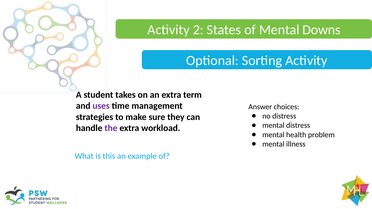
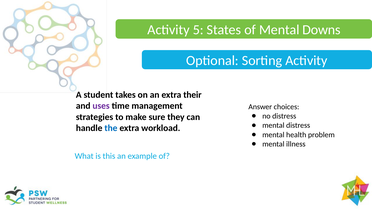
2: 2 -> 5
term: term -> their
the colour: purple -> blue
